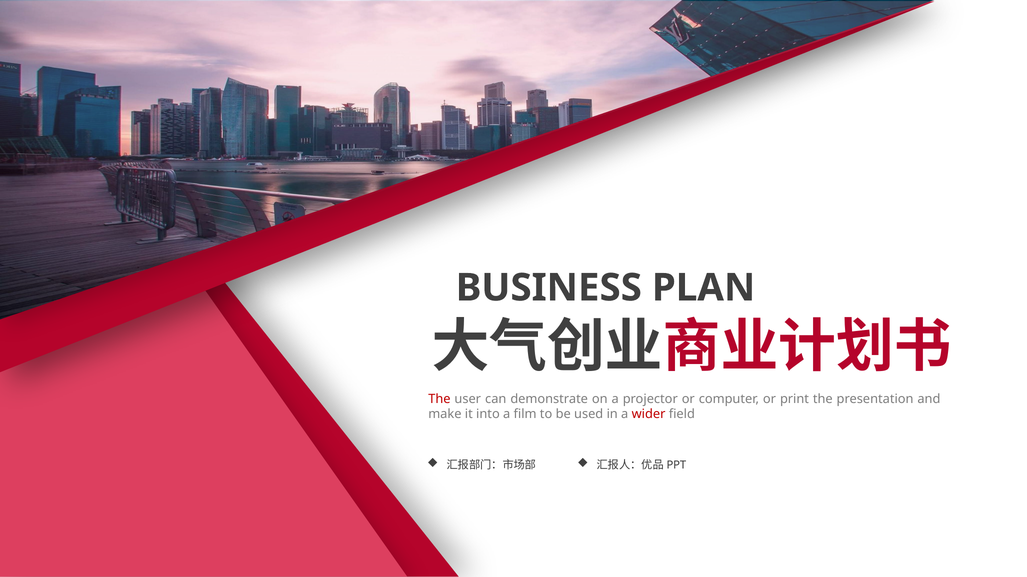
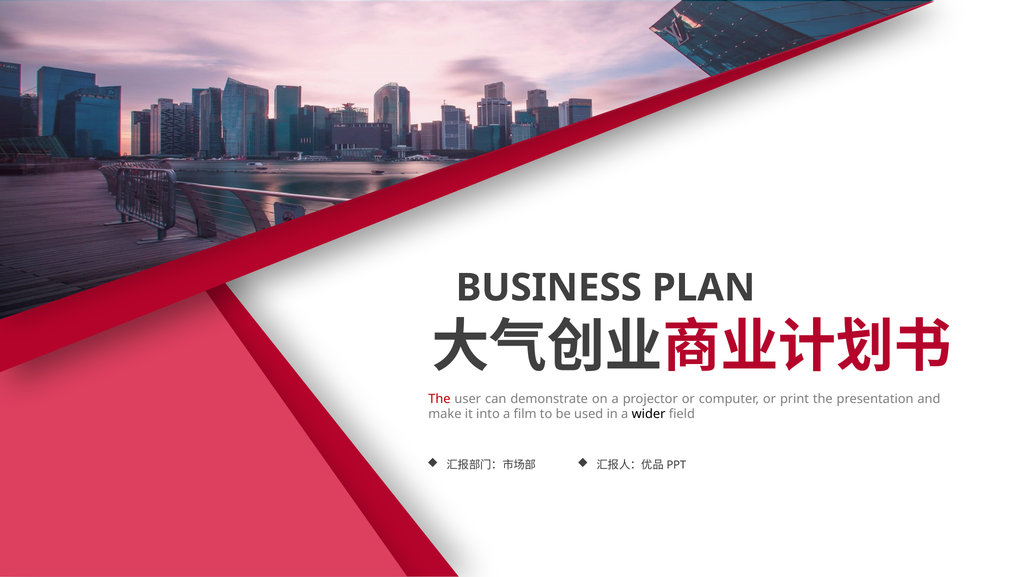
wider colour: red -> black
